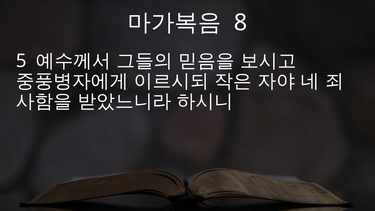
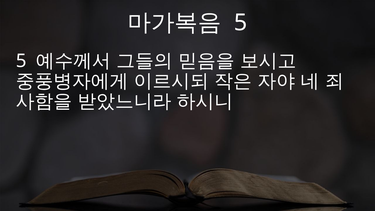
8 at (241, 23): 8 -> 5
